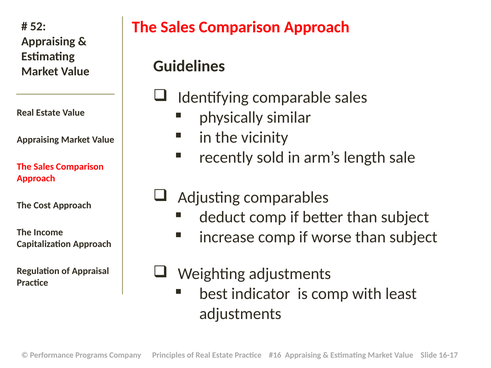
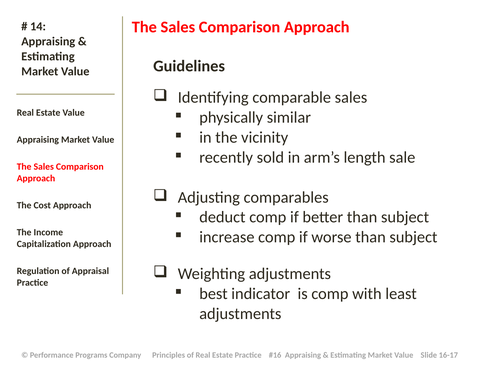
52: 52 -> 14
